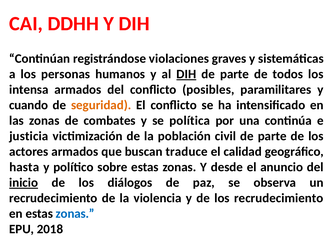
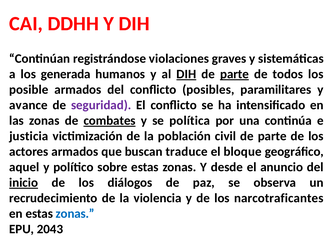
personas: personas -> generada
parte at (234, 74) underline: none -> present
intensa: intensa -> posible
cuando: cuando -> avance
seguridad colour: orange -> purple
combates underline: none -> present
calidad: calidad -> bloque
hasta: hasta -> aquel
los recrudecimiento: recrudecimiento -> narcotraficantes
2018: 2018 -> 2043
